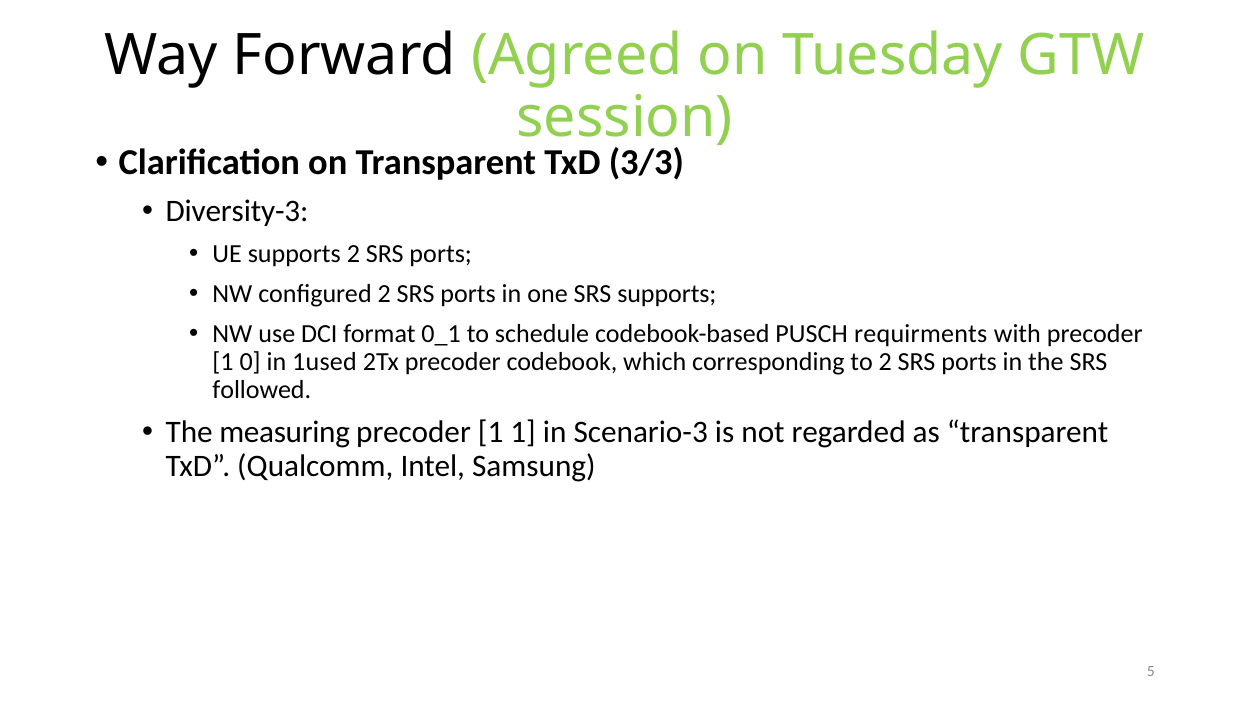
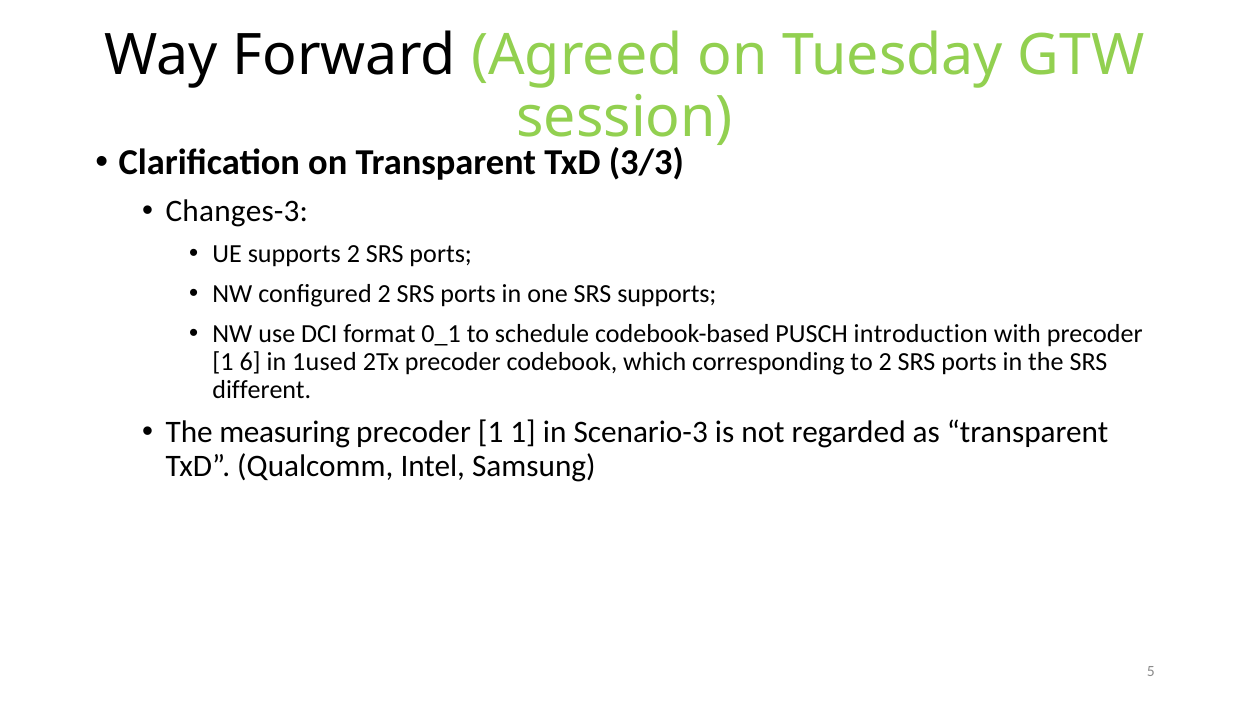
Diversity-3: Diversity-3 -> Changes-3
requirments: requirments -> introduction
0: 0 -> 6
followed: followed -> different
